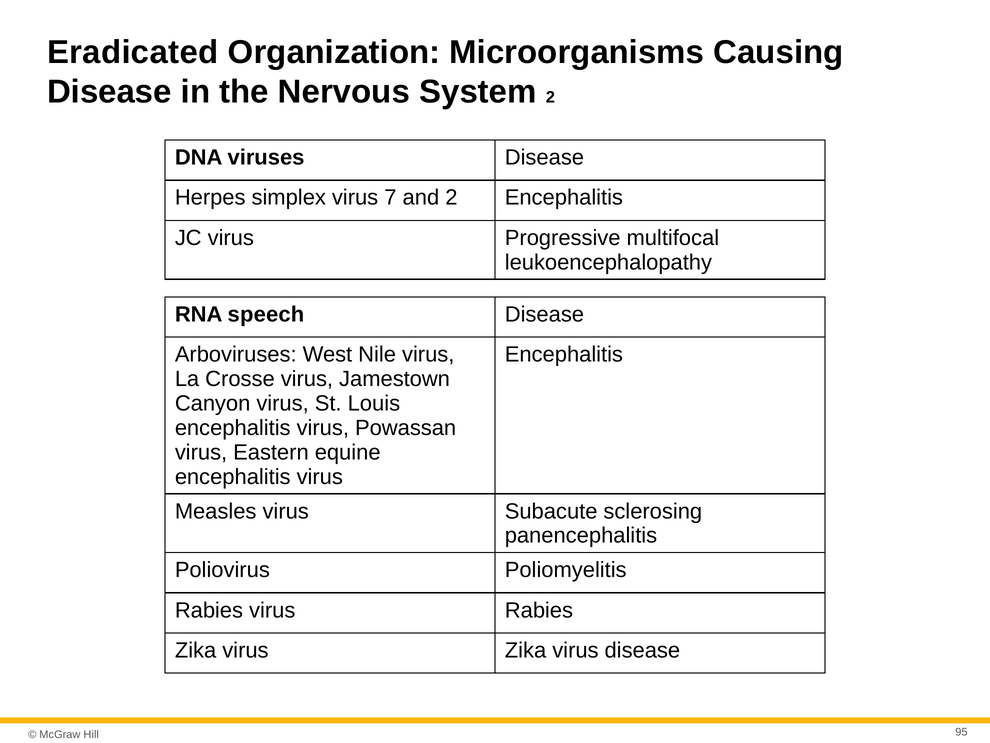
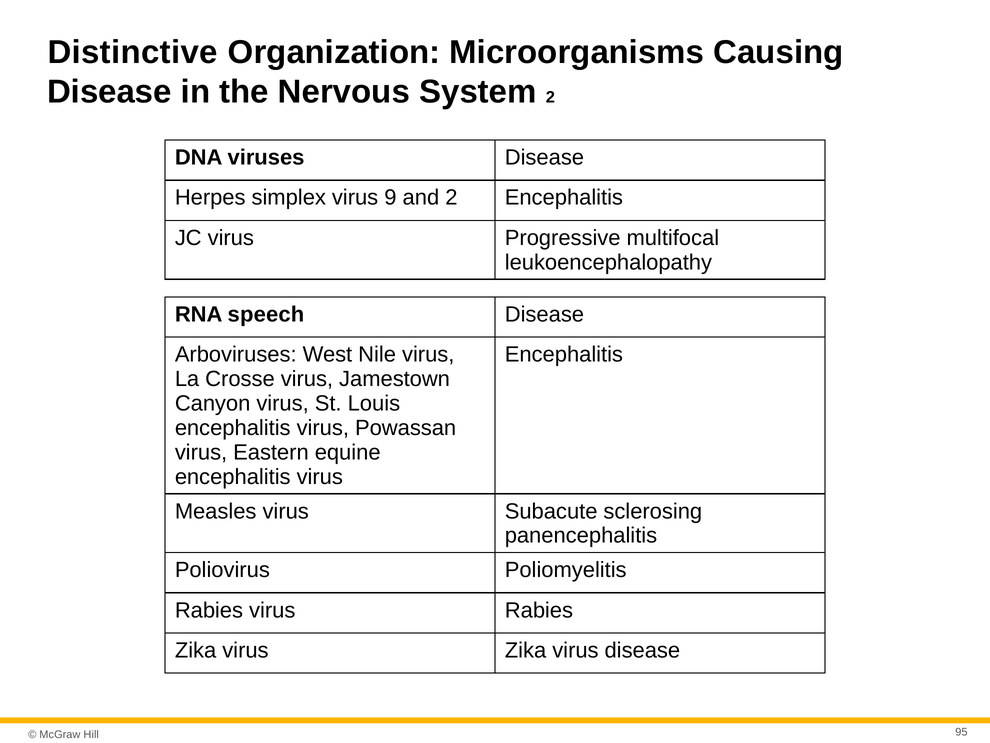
Eradicated: Eradicated -> Distinctive
7: 7 -> 9
